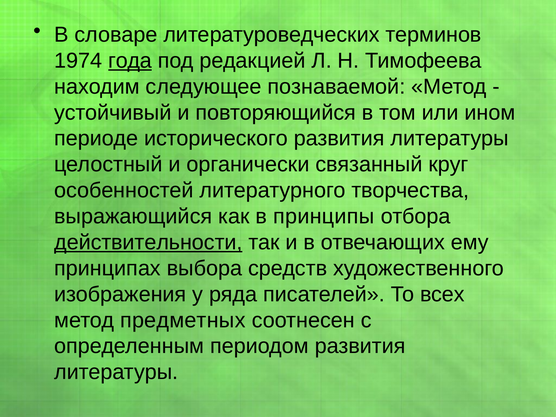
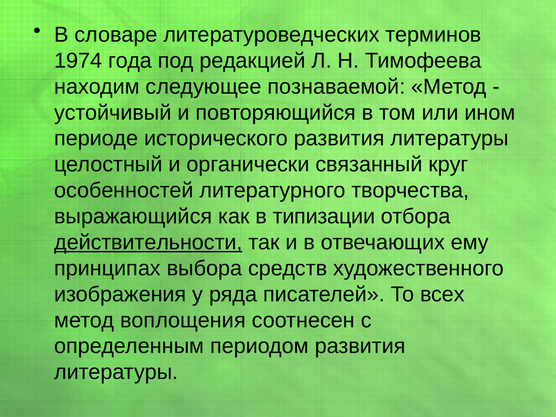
года underline: present -> none
принципы: принципы -> типизации
предметных: предметных -> воплощения
